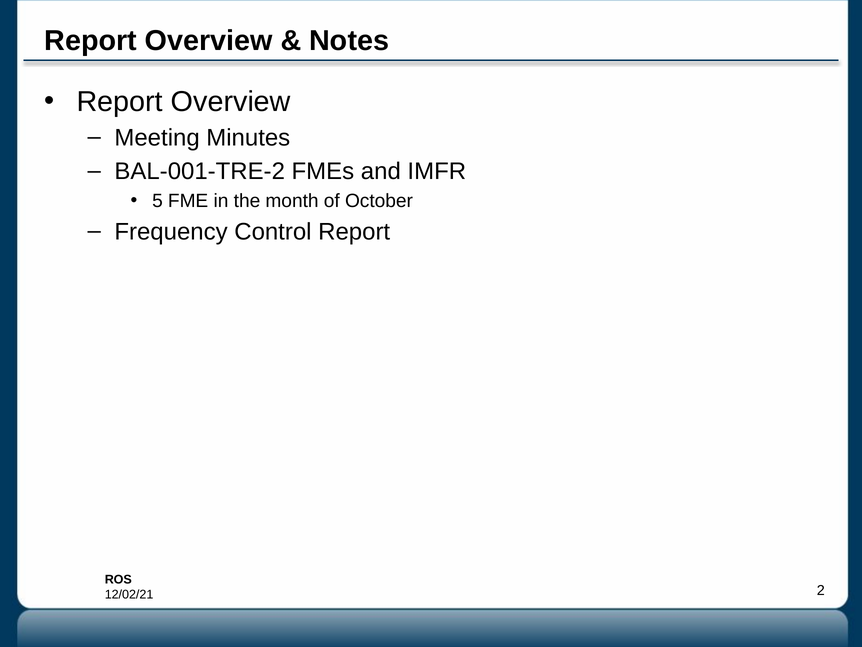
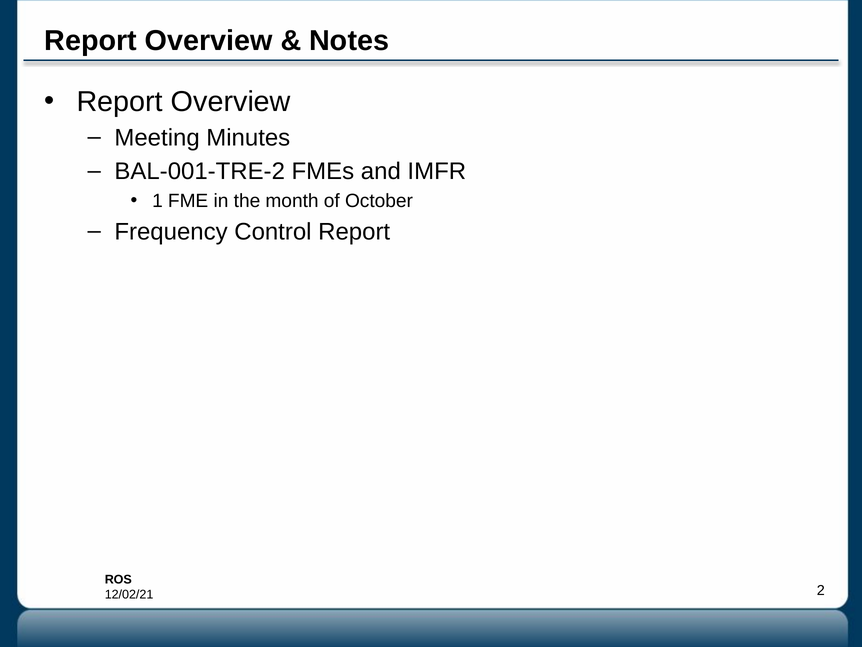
5: 5 -> 1
